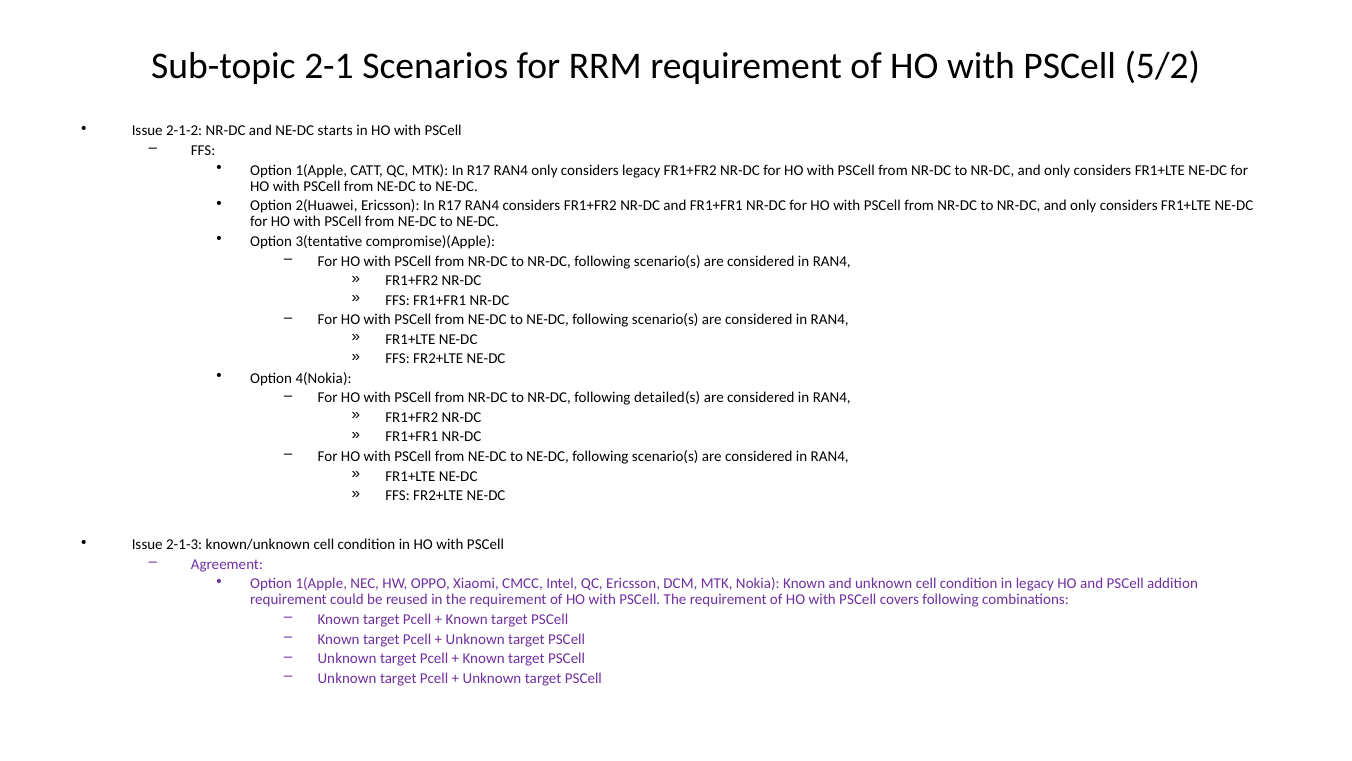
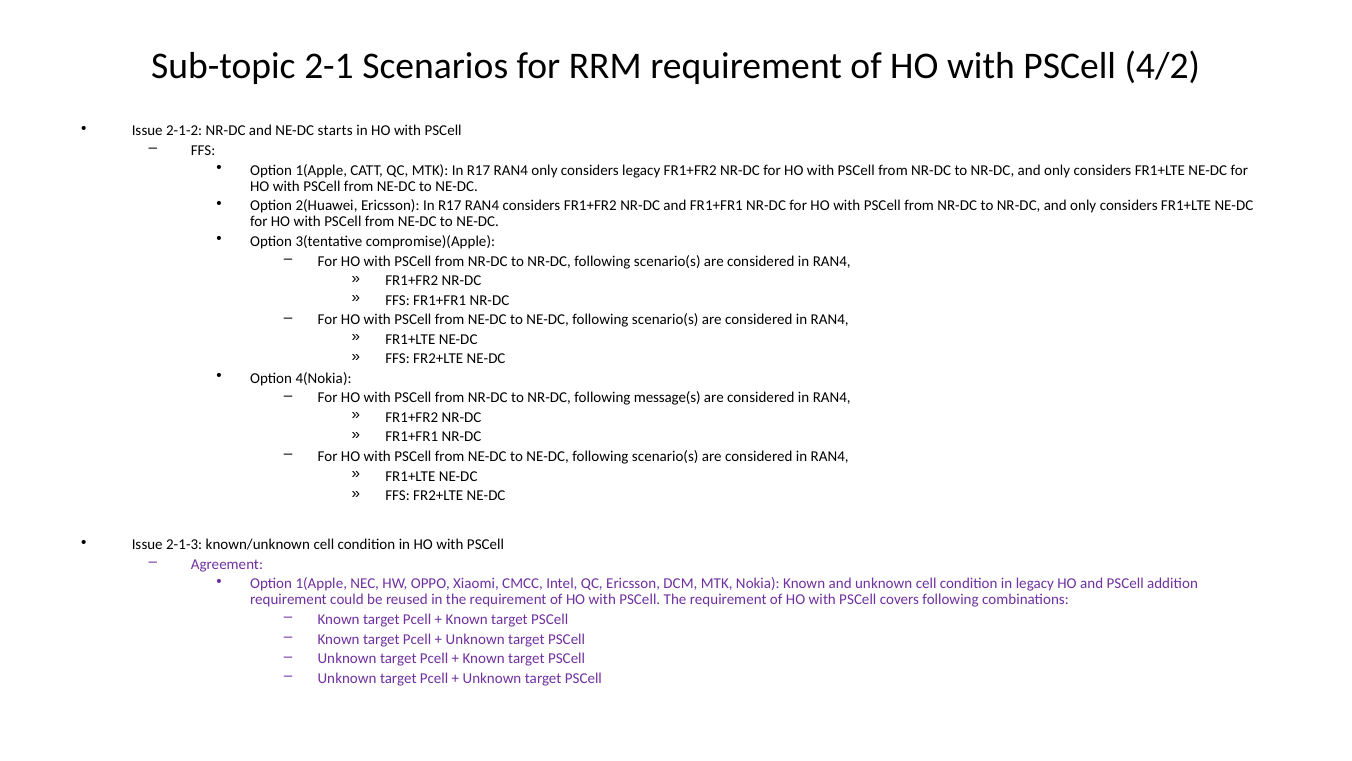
5/2: 5/2 -> 4/2
detailed(s: detailed(s -> message(s
